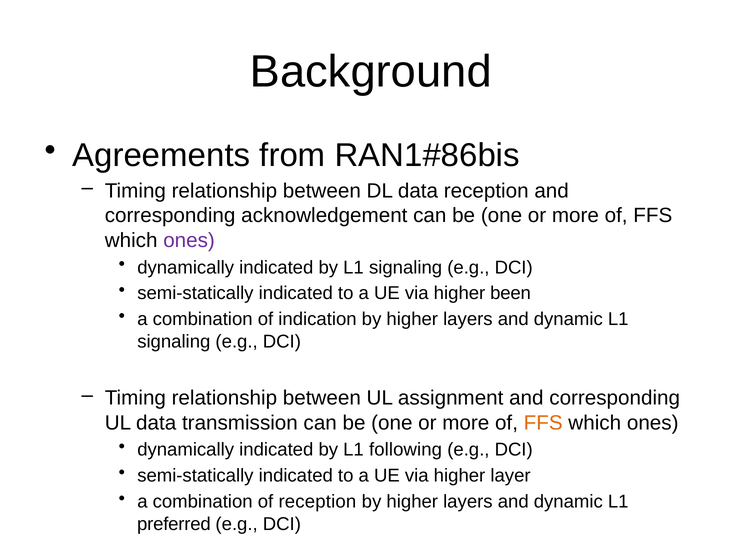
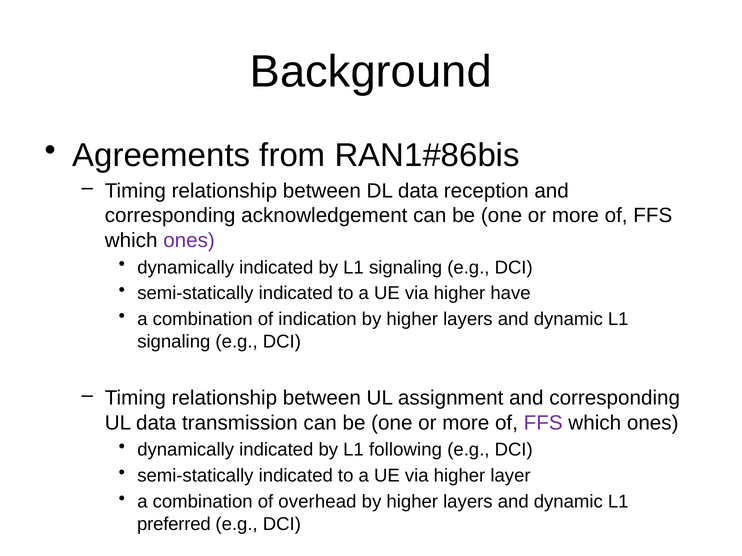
been: been -> have
FFS at (543, 423) colour: orange -> purple
of reception: reception -> overhead
